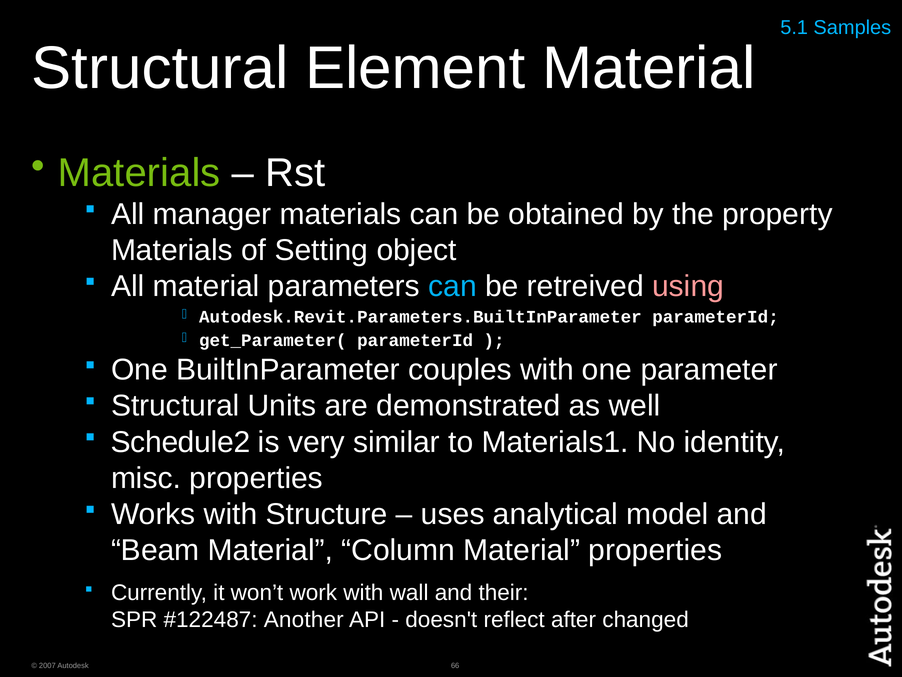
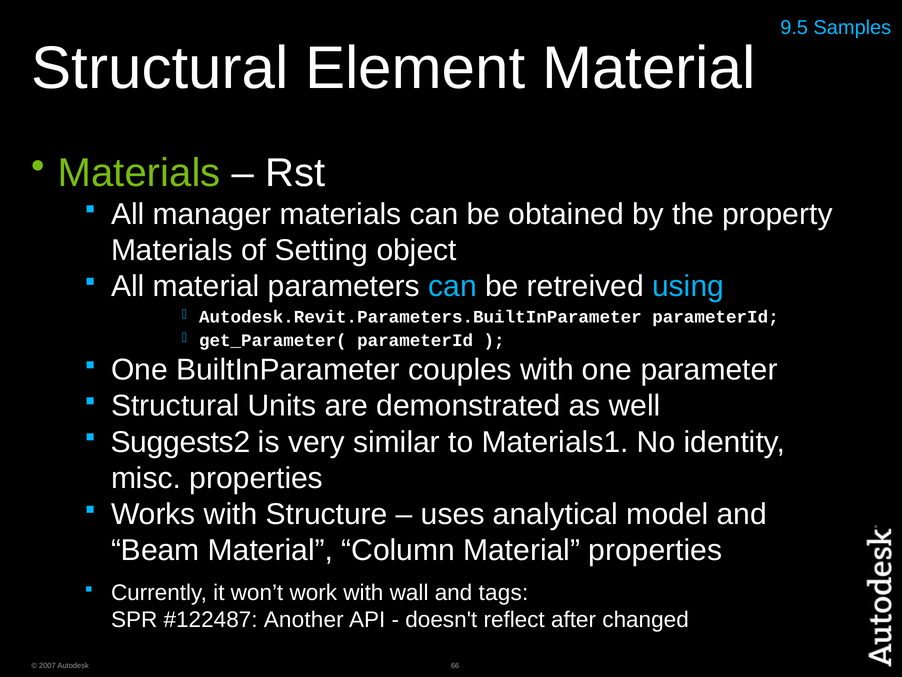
5.1: 5.1 -> 9.5
using colour: pink -> light blue
Schedule2: Schedule2 -> Suggests2
their: their -> tags
